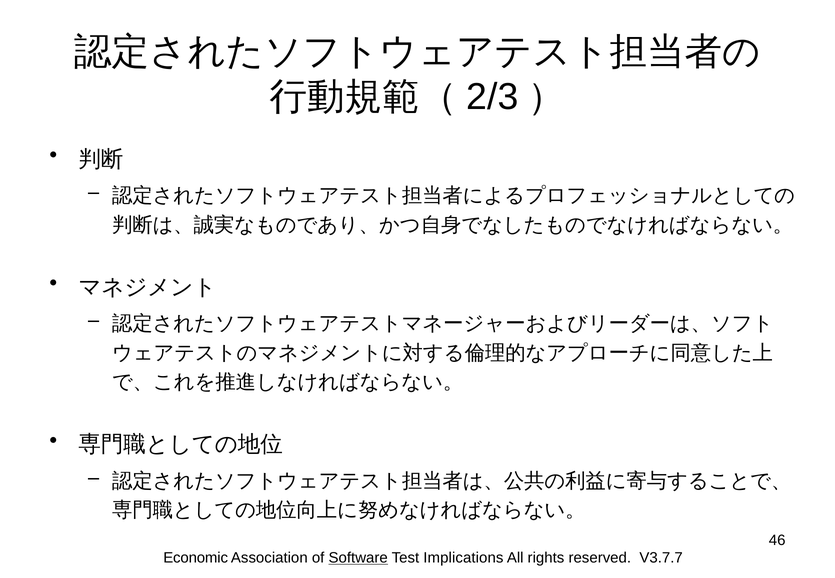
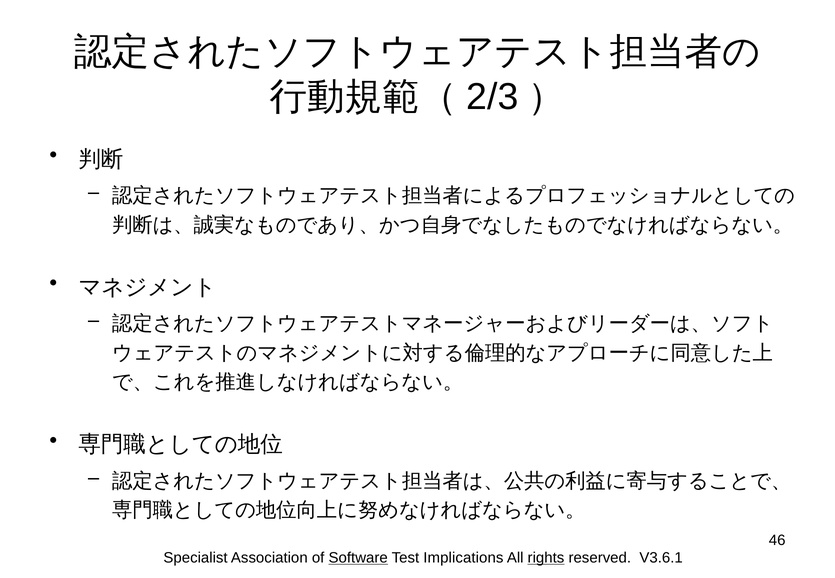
Economic: Economic -> Specialist
rights underline: none -> present
V3.7.7: V3.7.7 -> V3.6.1
